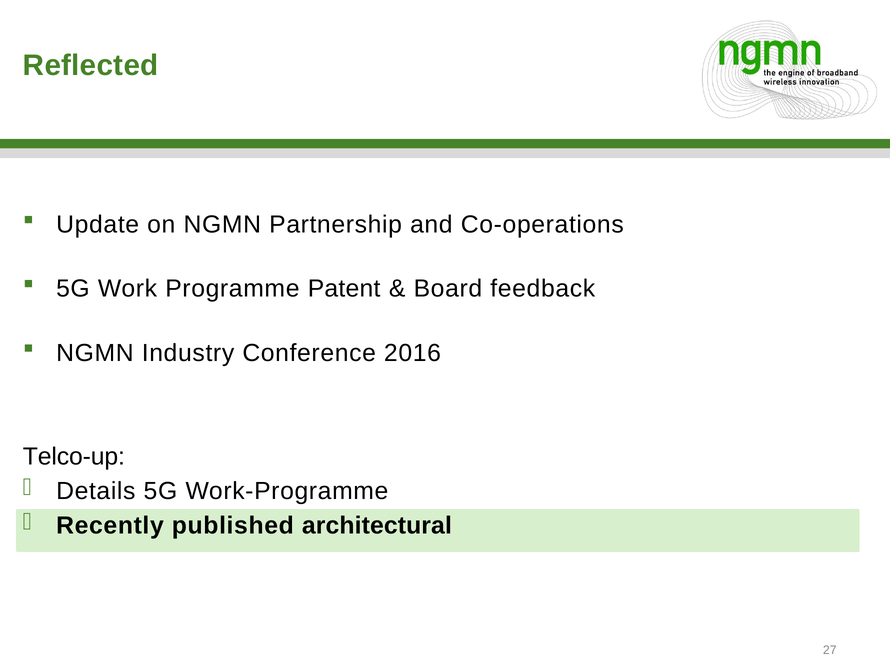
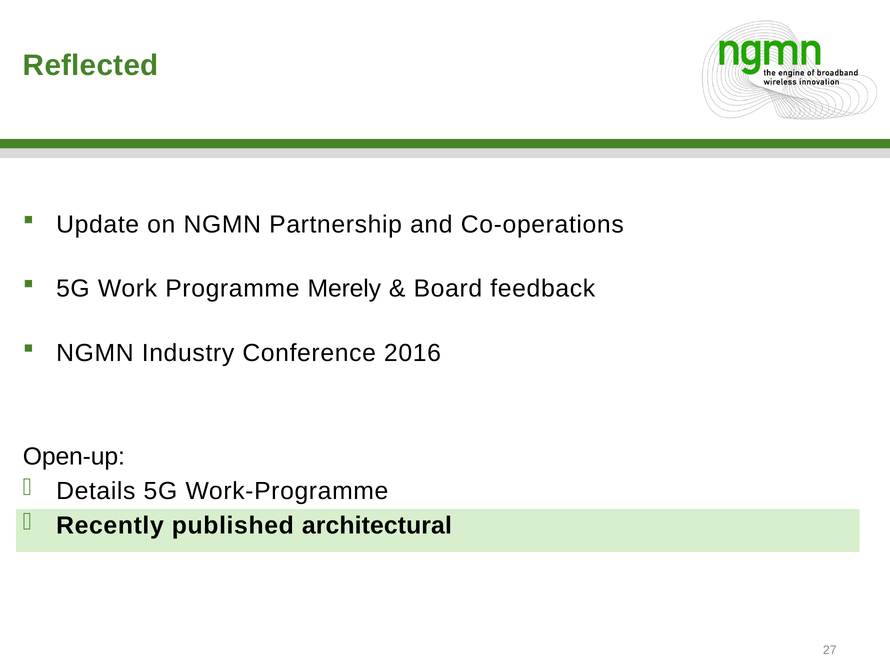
Patent: Patent -> Merely
Telco-up: Telco-up -> Open-up
